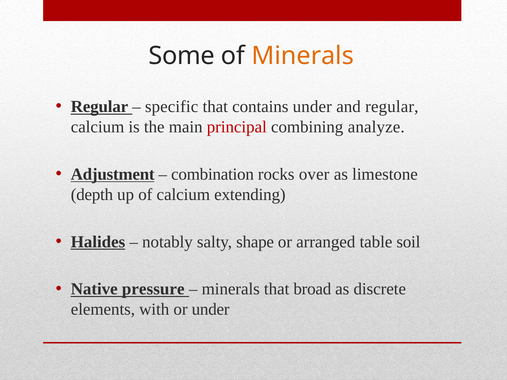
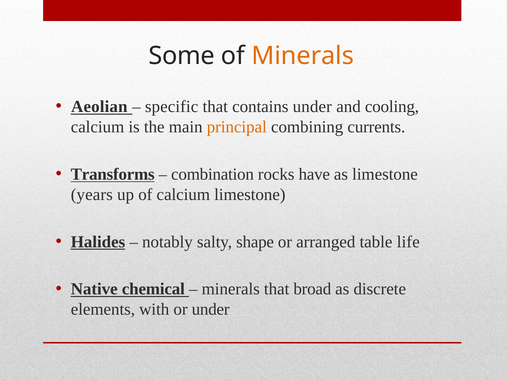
Regular at (99, 107): Regular -> Aeolian
and regular: regular -> cooling
principal colour: red -> orange
analyze: analyze -> currents
Adjustment: Adjustment -> Transforms
over: over -> have
depth: depth -> years
calcium extending: extending -> limestone
soil: soil -> life
pressure: pressure -> chemical
